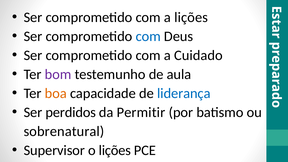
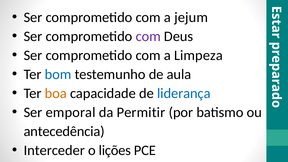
a lições: lições -> jejum
com at (148, 36) colour: blue -> purple
Cuidado: Cuidado -> Limpeza
bom colour: purple -> blue
perdidos: perdidos -> emporal
sobrenatural: sobrenatural -> antecedência
Supervisor: Supervisor -> Interceder
